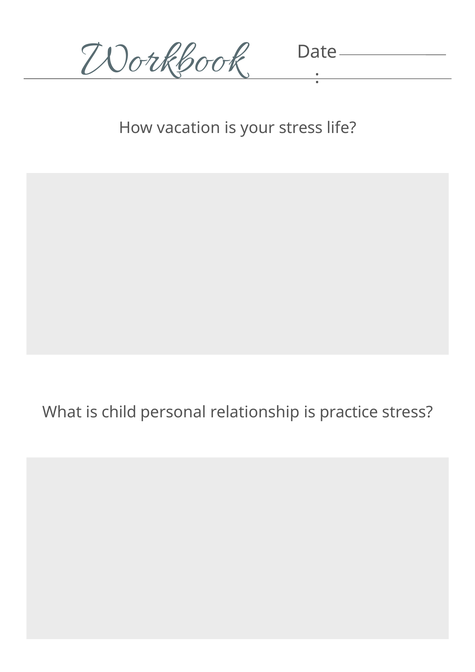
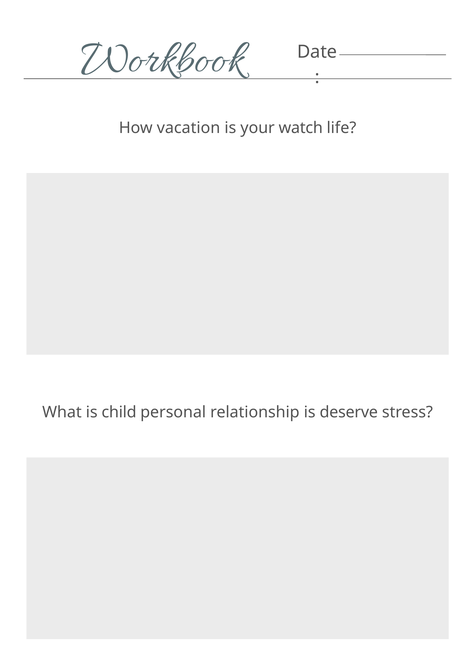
your stress: stress -> watch
practice: practice -> deserve
